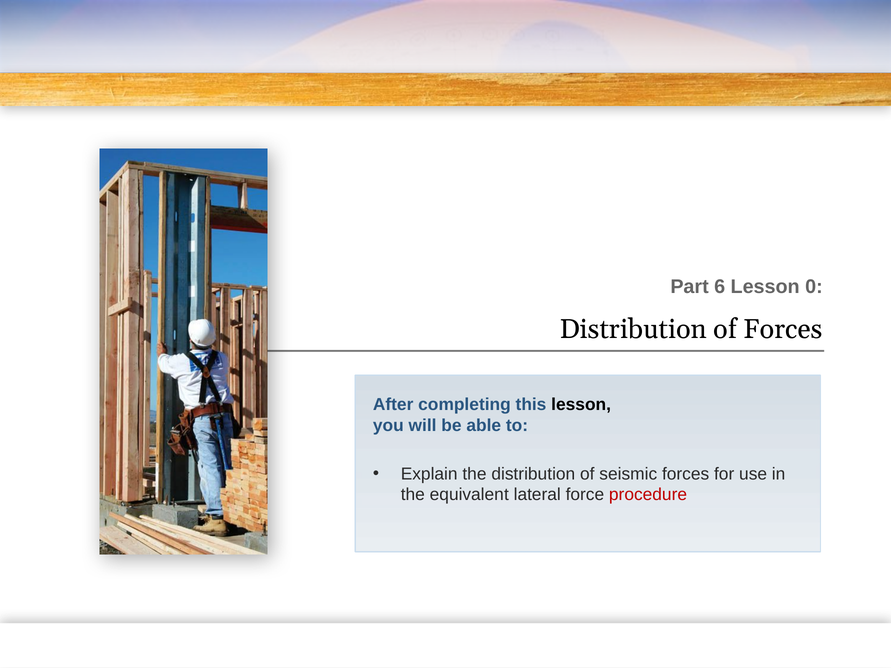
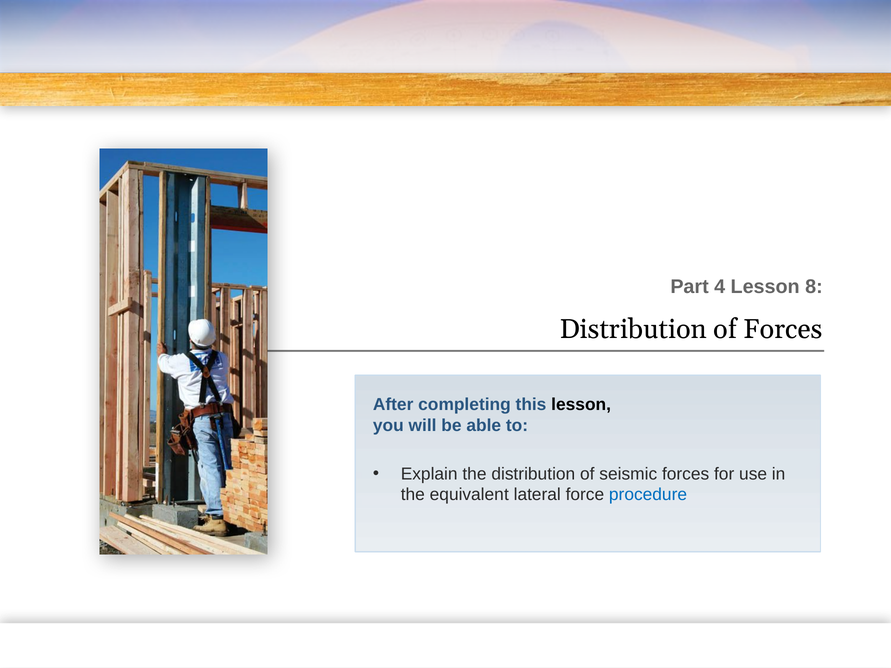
6: 6 -> 4
0: 0 -> 8
procedure colour: red -> blue
